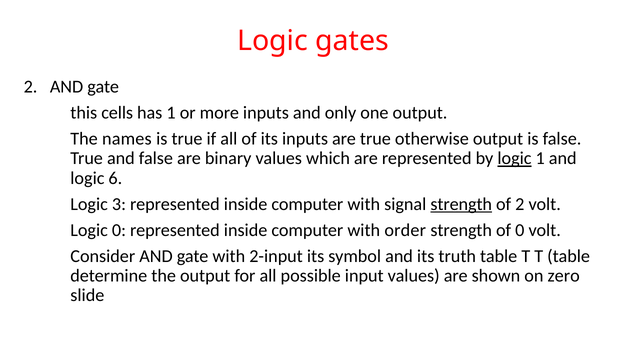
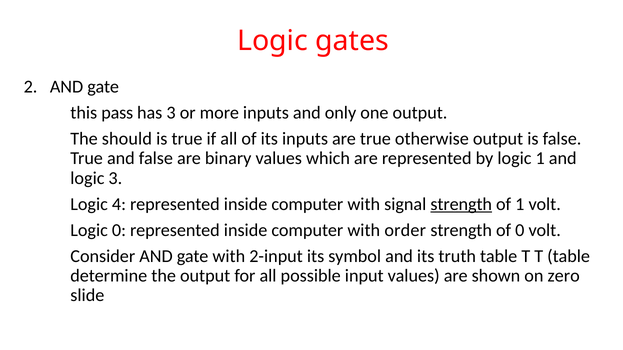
cells: cells -> pass
has 1: 1 -> 3
names: names -> should
logic at (514, 159) underline: present -> none
logic 6: 6 -> 3
3: 3 -> 4
of 2: 2 -> 1
